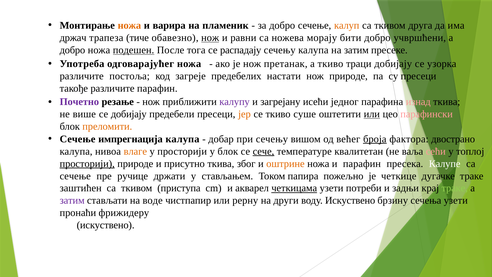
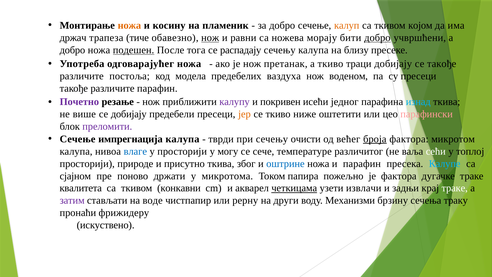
варира: варира -> косину
друга: друга -> којом
добро at (377, 38) underline: none -> present
на затим: затим -> близу
се узорка: узорка -> такође
загреје: загреје -> модела
настати: настати -> ваздуха
нож природе: природе -> воденом
загрејану: загрејану -> покривен
изнад colour: pink -> light blue
суше: суше -> ниже
или at (372, 114) underline: present -> none
преломити colour: orange -> purple
добар: добар -> тврди
вишом: вишом -> очисти
двострано: двострано -> микротом
влаге colour: orange -> blue
у блок: блок -> могу
сече underline: present -> none
квалитетан: квалитетан -> различитог
сећи colour: pink -> white
просторији at (87, 163) underline: present -> none
оштрине colour: orange -> blue
Калупе colour: white -> light blue
сечење at (75, 176): сечење -> сјајном
ручице: ручице -> поново
стављањем: стављањем -> микротома
је четкице: четкице -> фактора
заштићен: заштићен -> квалитета
приступа: приступа -> конкавни
потреби: потреби -> извлачи
траке at (455, 188) colour: light green -> white
воду Искуствено: Искуствено -> Механизми
сечења узети: узети -> траку
